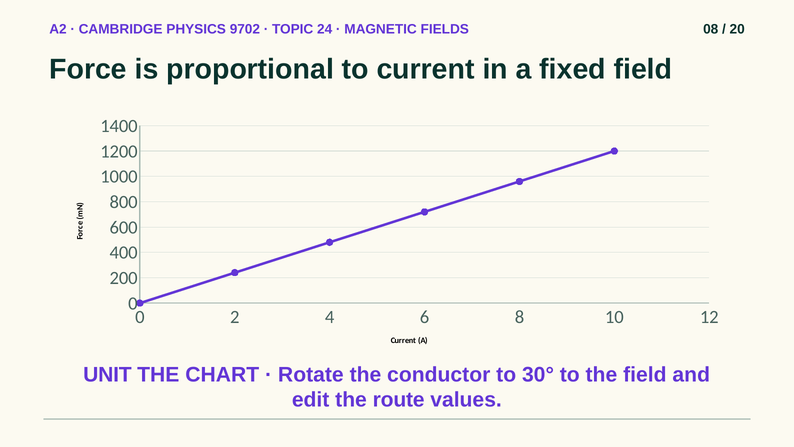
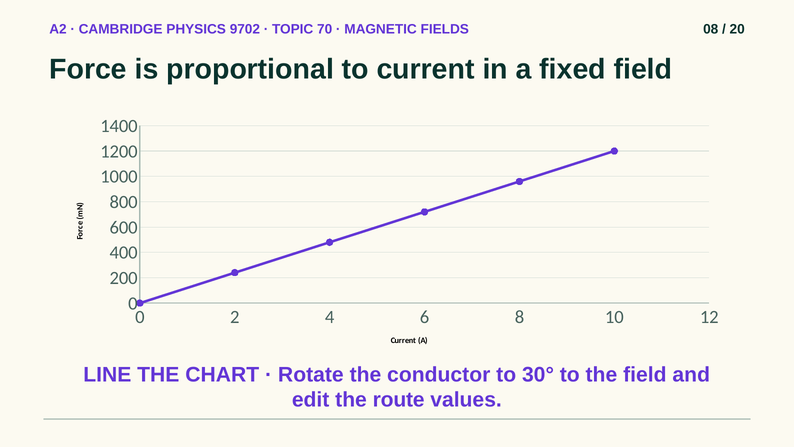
24: 24 -> 70
UNIT: UNIT -> LINE
